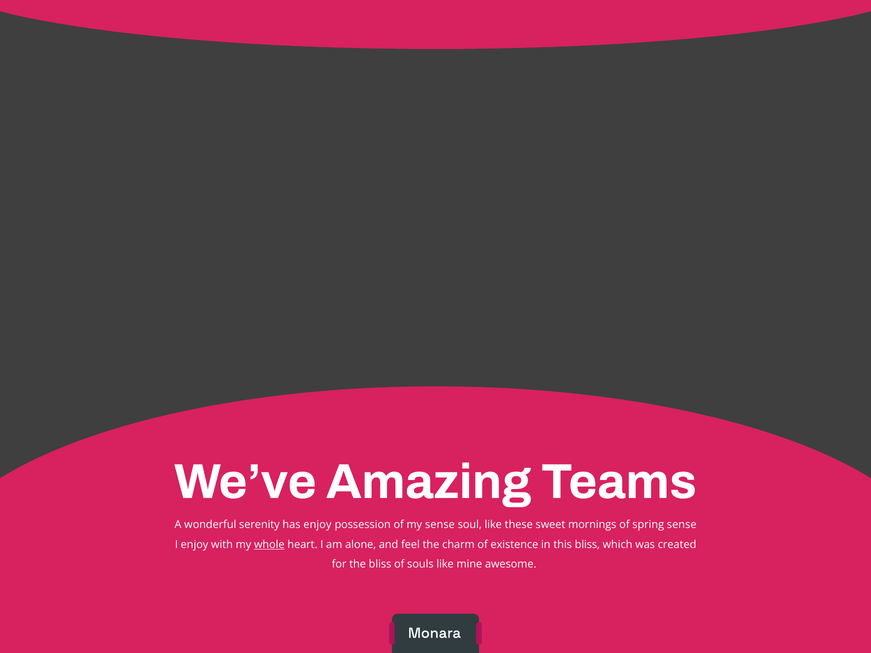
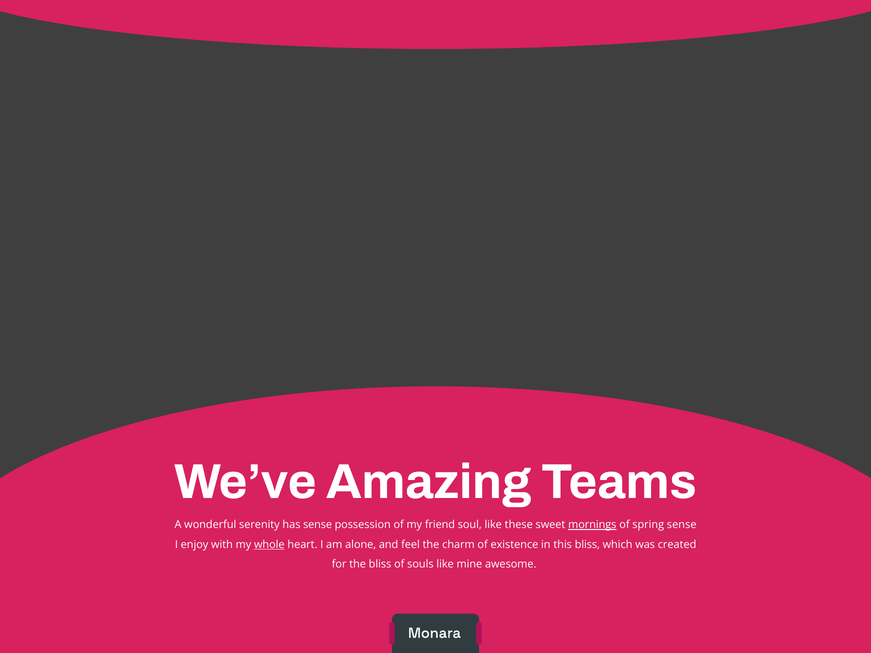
has enjoy: enjoy -> sense
my sense: sense -> friend
mornings underline: none -> present
